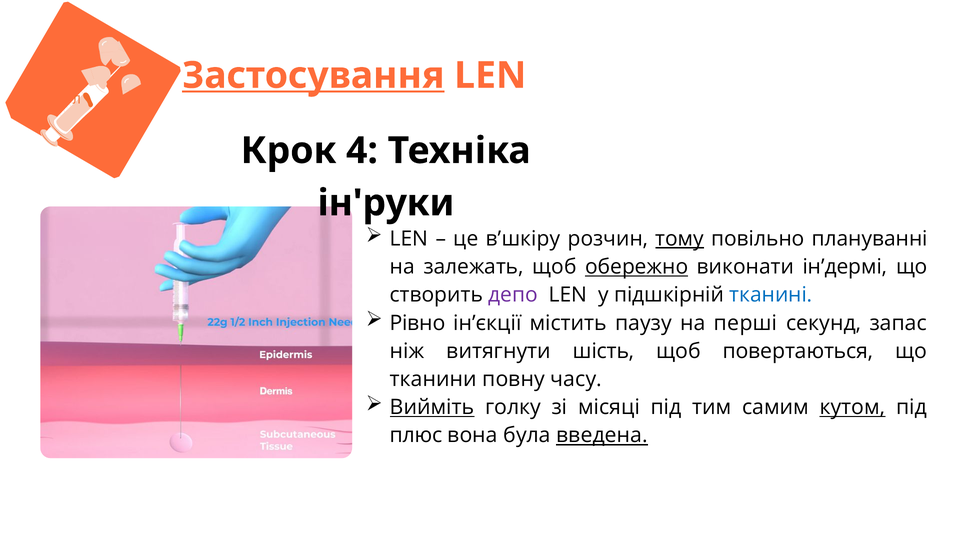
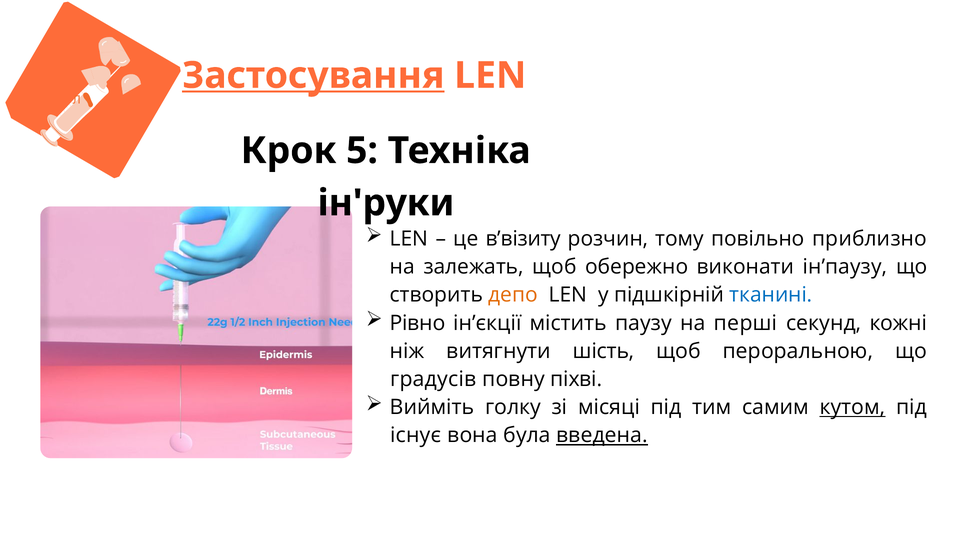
4: 4 -> 5
в’шкіру: в’шкіру -> в’візиту
тому underline: present -> none
плануванні: плануванні -> приблизно
обережно underline: present -> none
ін’дермі: ін’дермі -> ін’паузу
депо colour: purple -> orange
запас: запас -> кожні
повертаються: повертаються -> пероральною
тканини: тканини -> градусів
часу: часу -> піхві
Вийміть underline: present -> none
плюс: плюс -> існує
